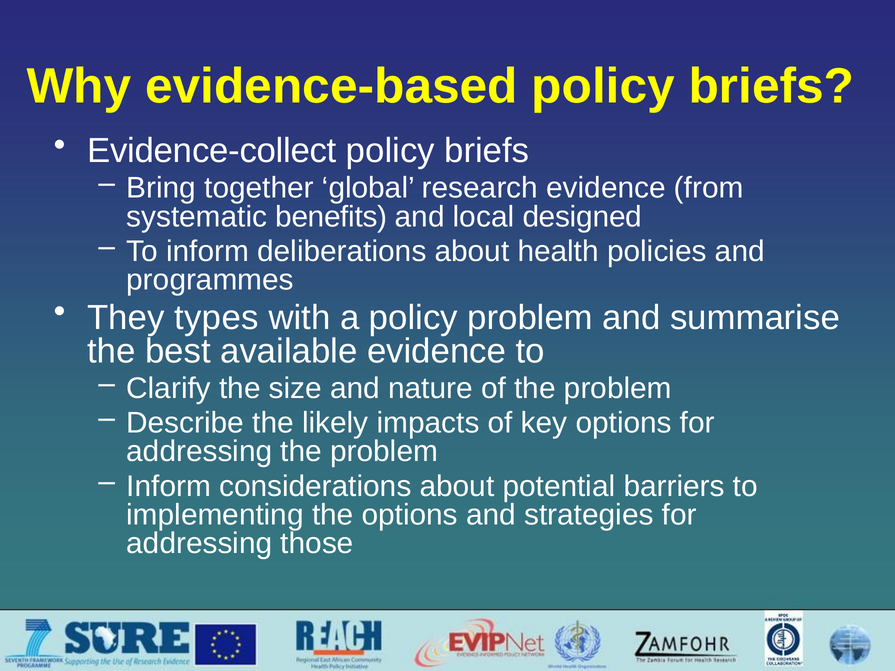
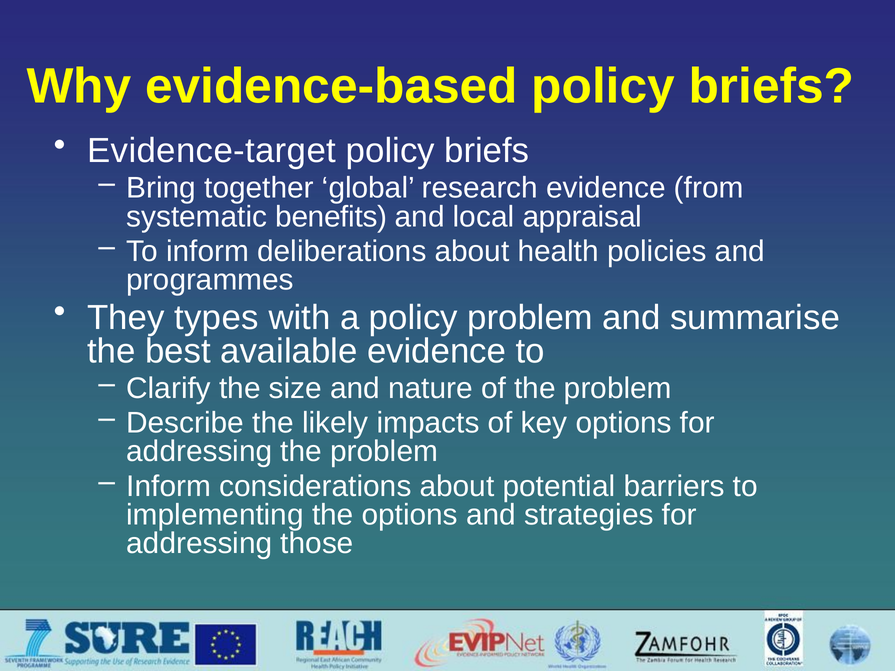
Evidence-collect: Evidence-collect -> Evidence-target
designed: designed -> appraisal
